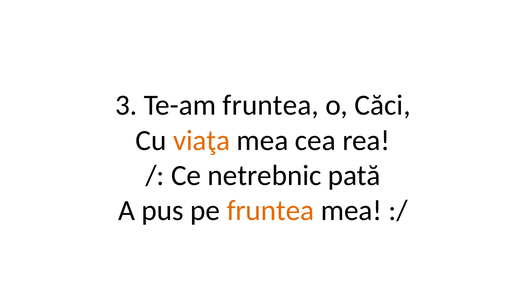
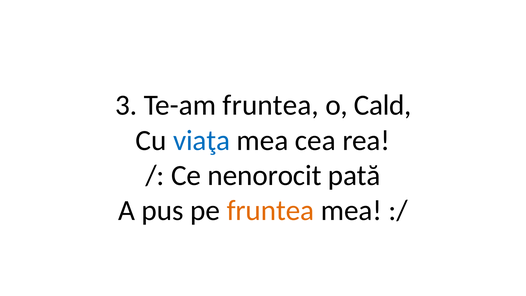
Căci: Căci -> Cald
viaţa colour: orange -> blue
netrebnic: netrebnic -> nenorocit
